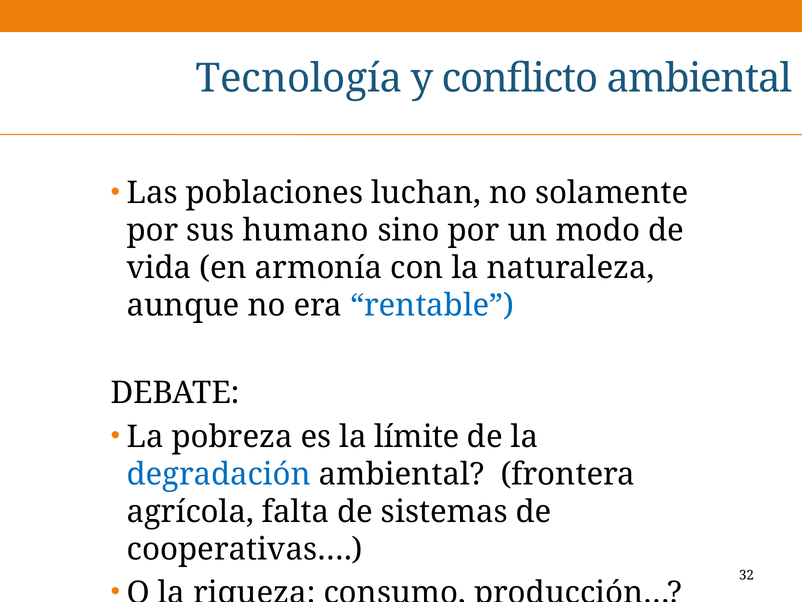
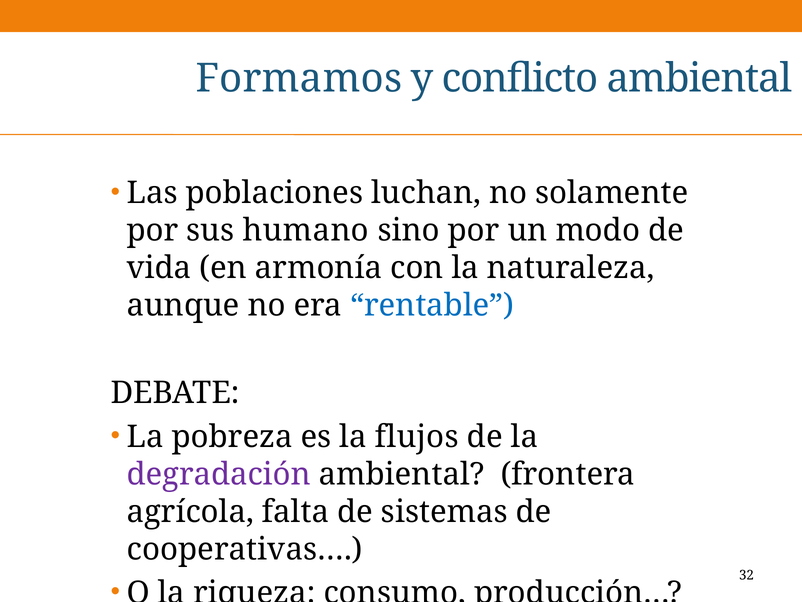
Tecnología: Tecnología -> Formamos
límite: límite -> flujos
degradación colour: blue -> purple
